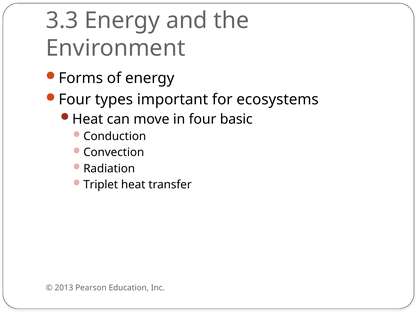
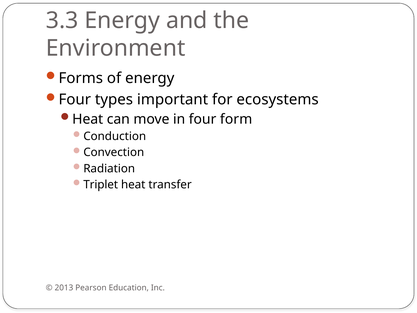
basic: basic -> form
